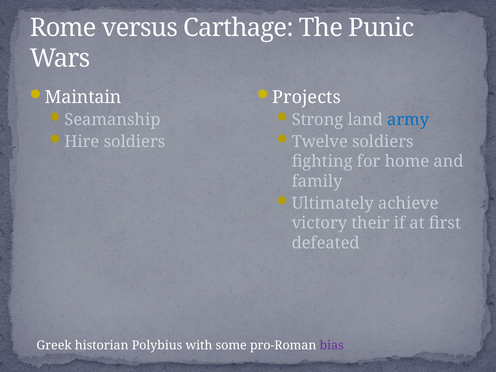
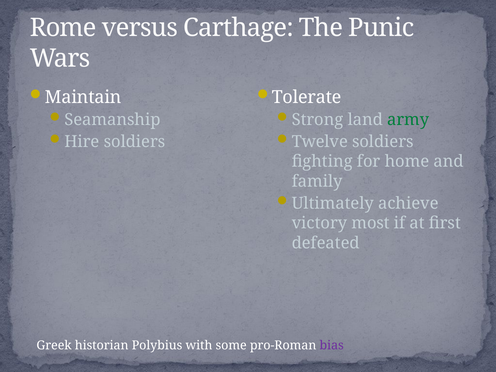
Projects: Projects -> Tolerate
army colour: blue -> green
their: their -> most
